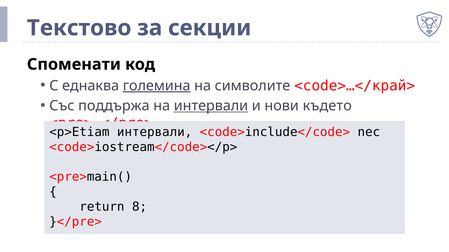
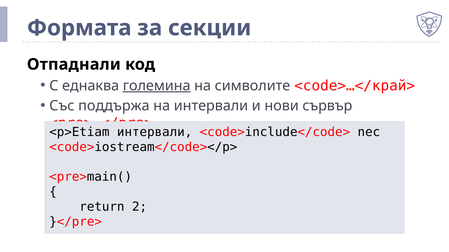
Текстово: Текстово -> Формата
Споменати: Споменати -> Отпаднали
интервали at (211, 106) underline: present -> none
където: където -> сървър
8: 8 -> 2
